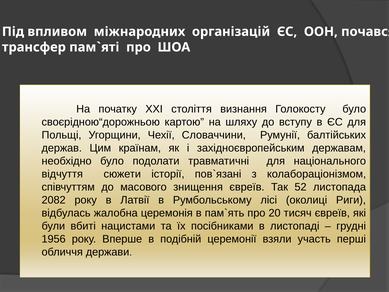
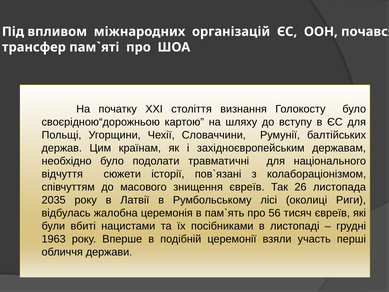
52: 52 -> 26
2082: 2082 -> 2035
20: 20 -> 56
1956: 1956 -> 1963
